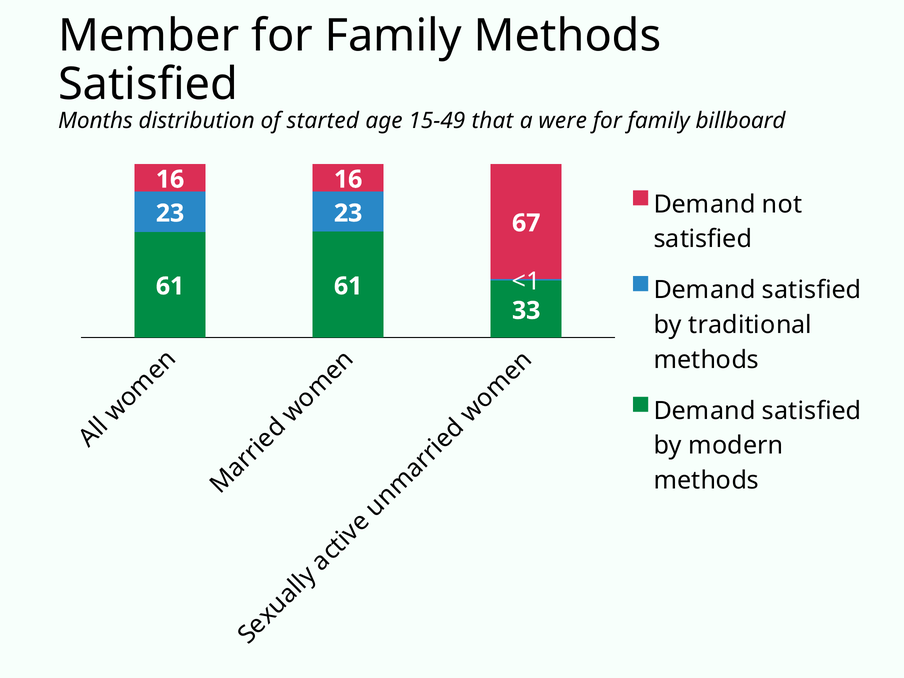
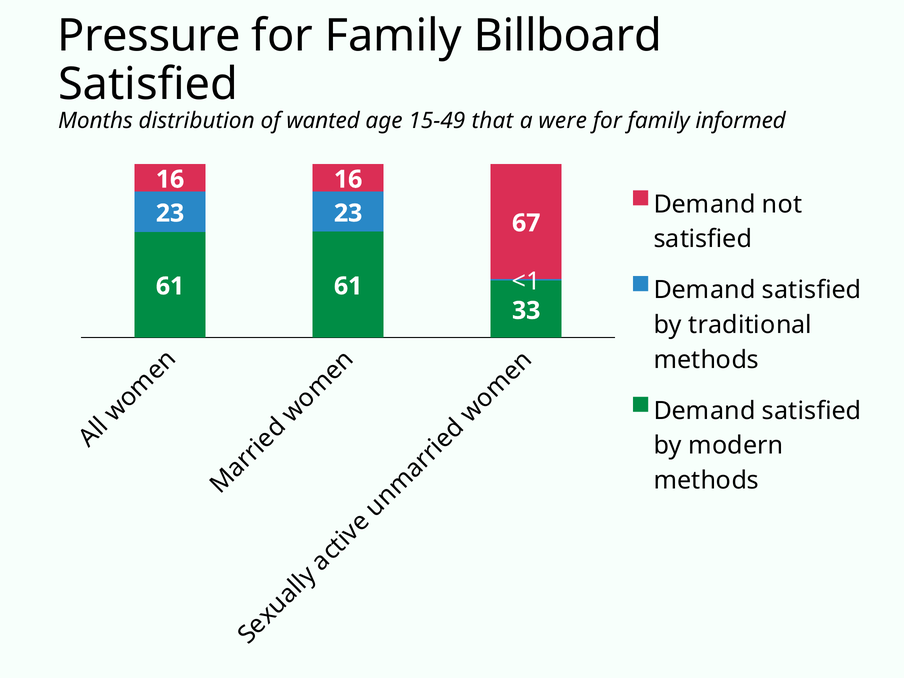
Member: Member -> Pressure
Family Methods: Methods -> Billboard
started: started -> wanted
billboard: billboard -> informed
